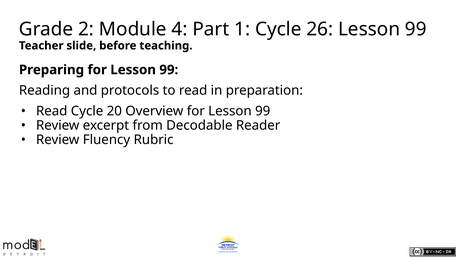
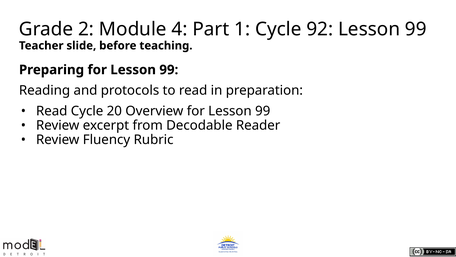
26: 26 -> 92
